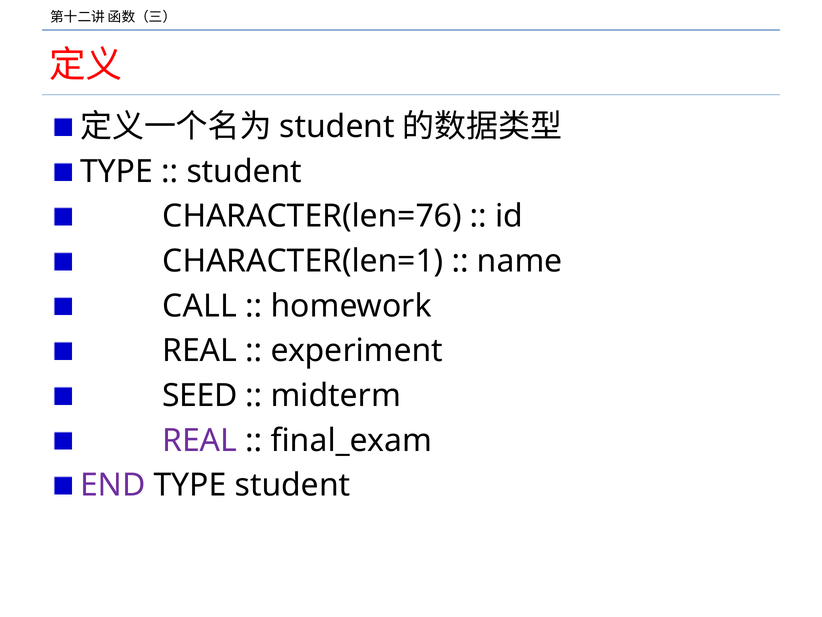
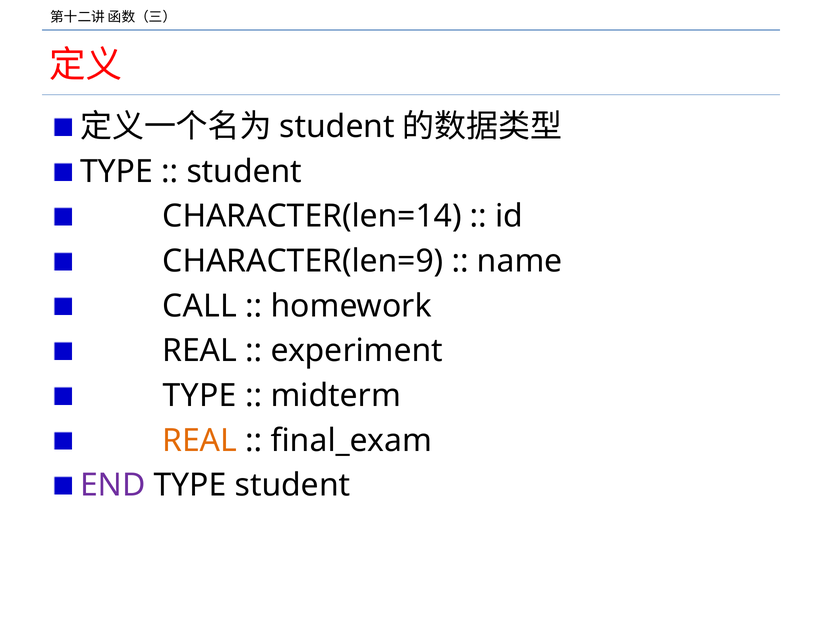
CHARACTER(len=76: CHARACTER(len=76 -> CHARACTER(len=14
CHARACTER(len=1: CHARACTER(len=1 -> CHARACTER(len=9
SEED at (200, 395): SEED -> TYPE
REAL at (200, 440) colour: purple -> orange
